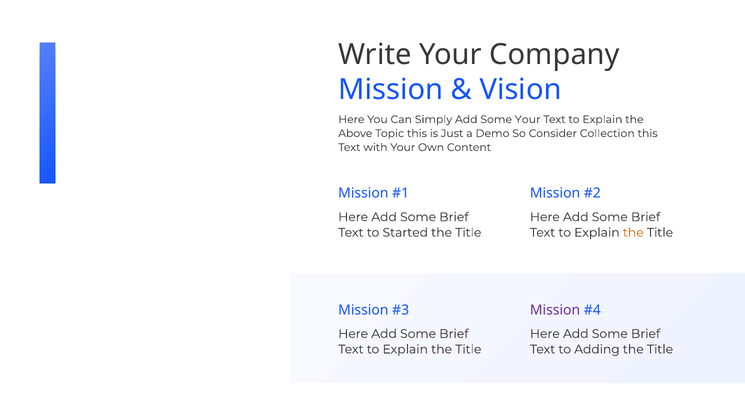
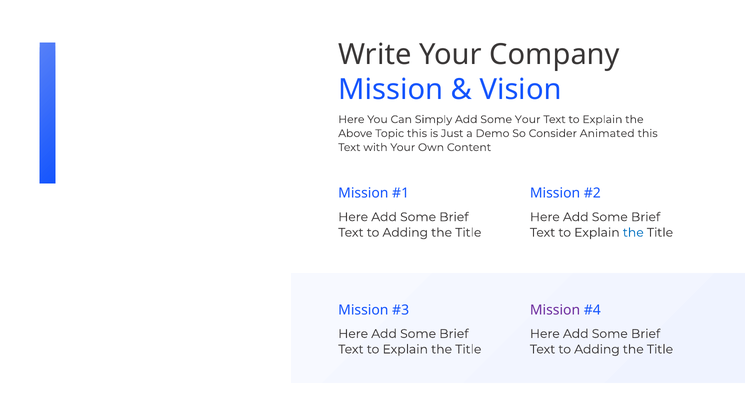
Collection: Collection -> Animated
Started at (405, 233): Started -> Adding
the at (633, 233) colour: orange -> blue
